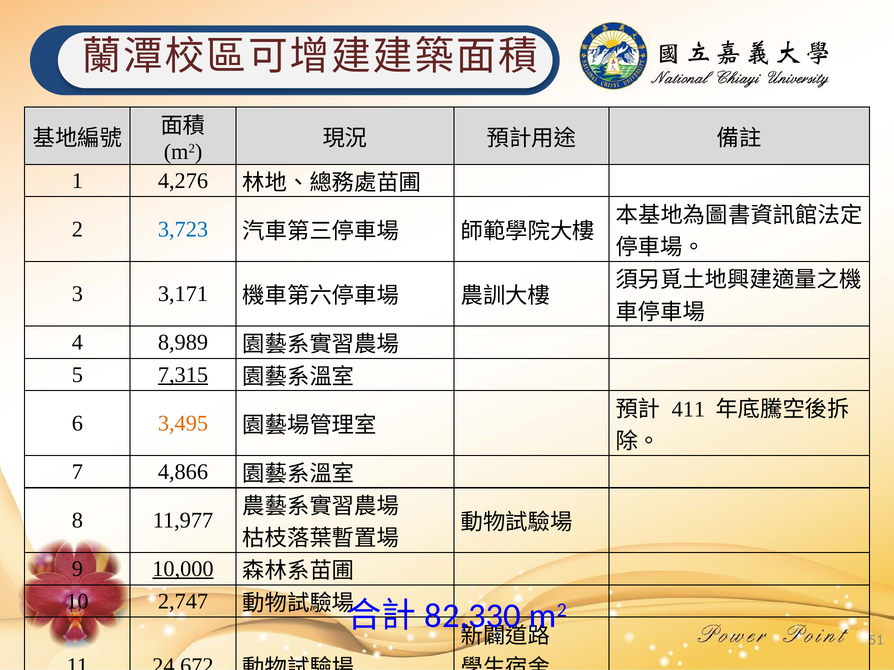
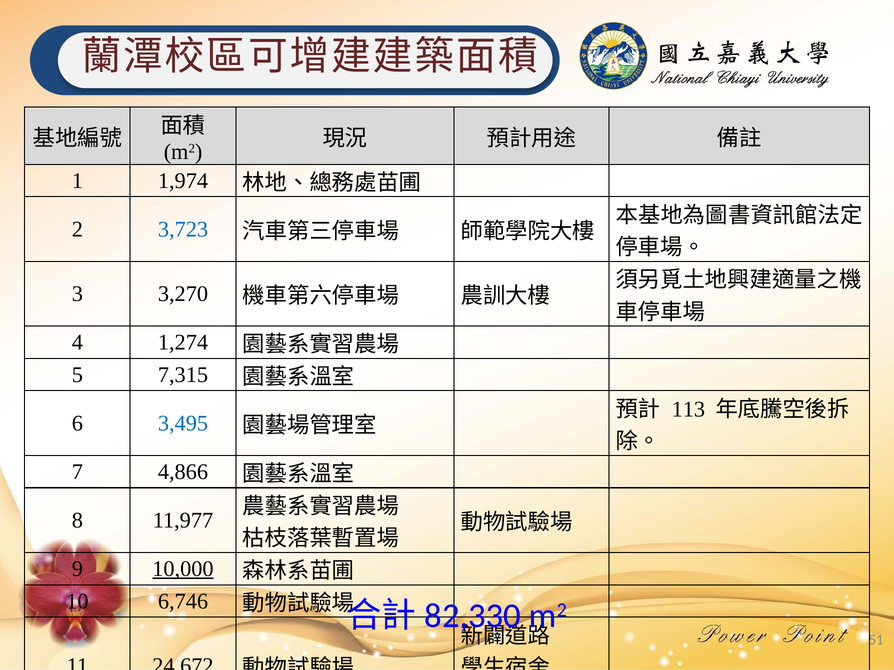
4,276: 4,276 -> 1,974
3,171: 3,171 -> 3,270
8,989: 8,989 -> 1,274
7,315 underline: present -> none
411: 411 -> 113
3,495 colour: orange -> blue
2,747: 2,747 -> 6,746
